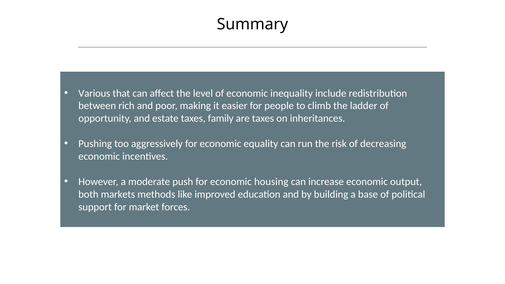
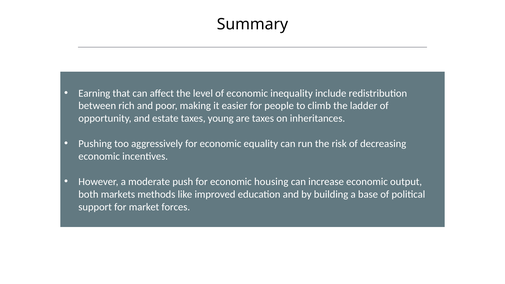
Various: Various -> Earning
family: family -> young
